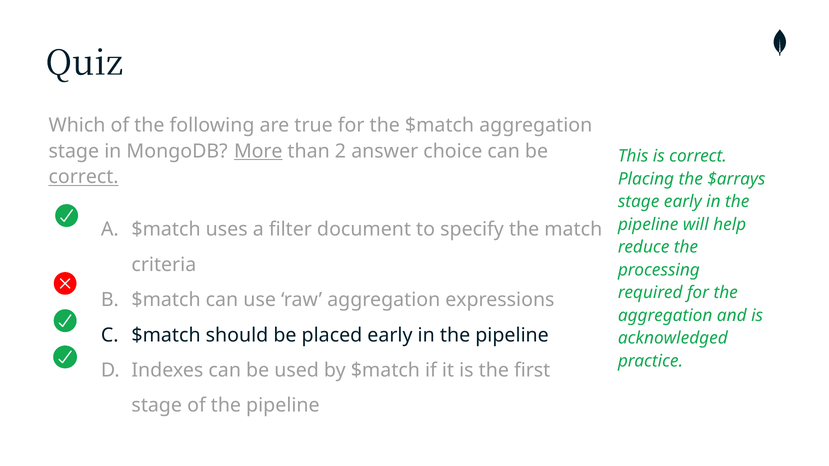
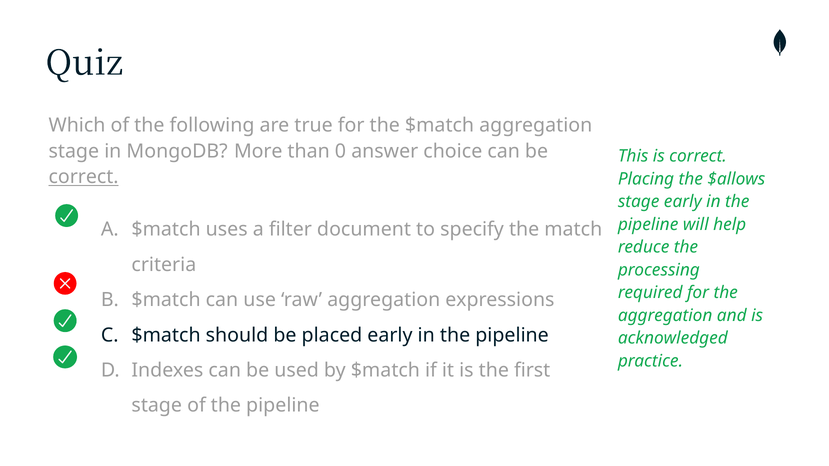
More underline: present -> none
2: 2 -> 0
$arrays: $arrays -> $allows
